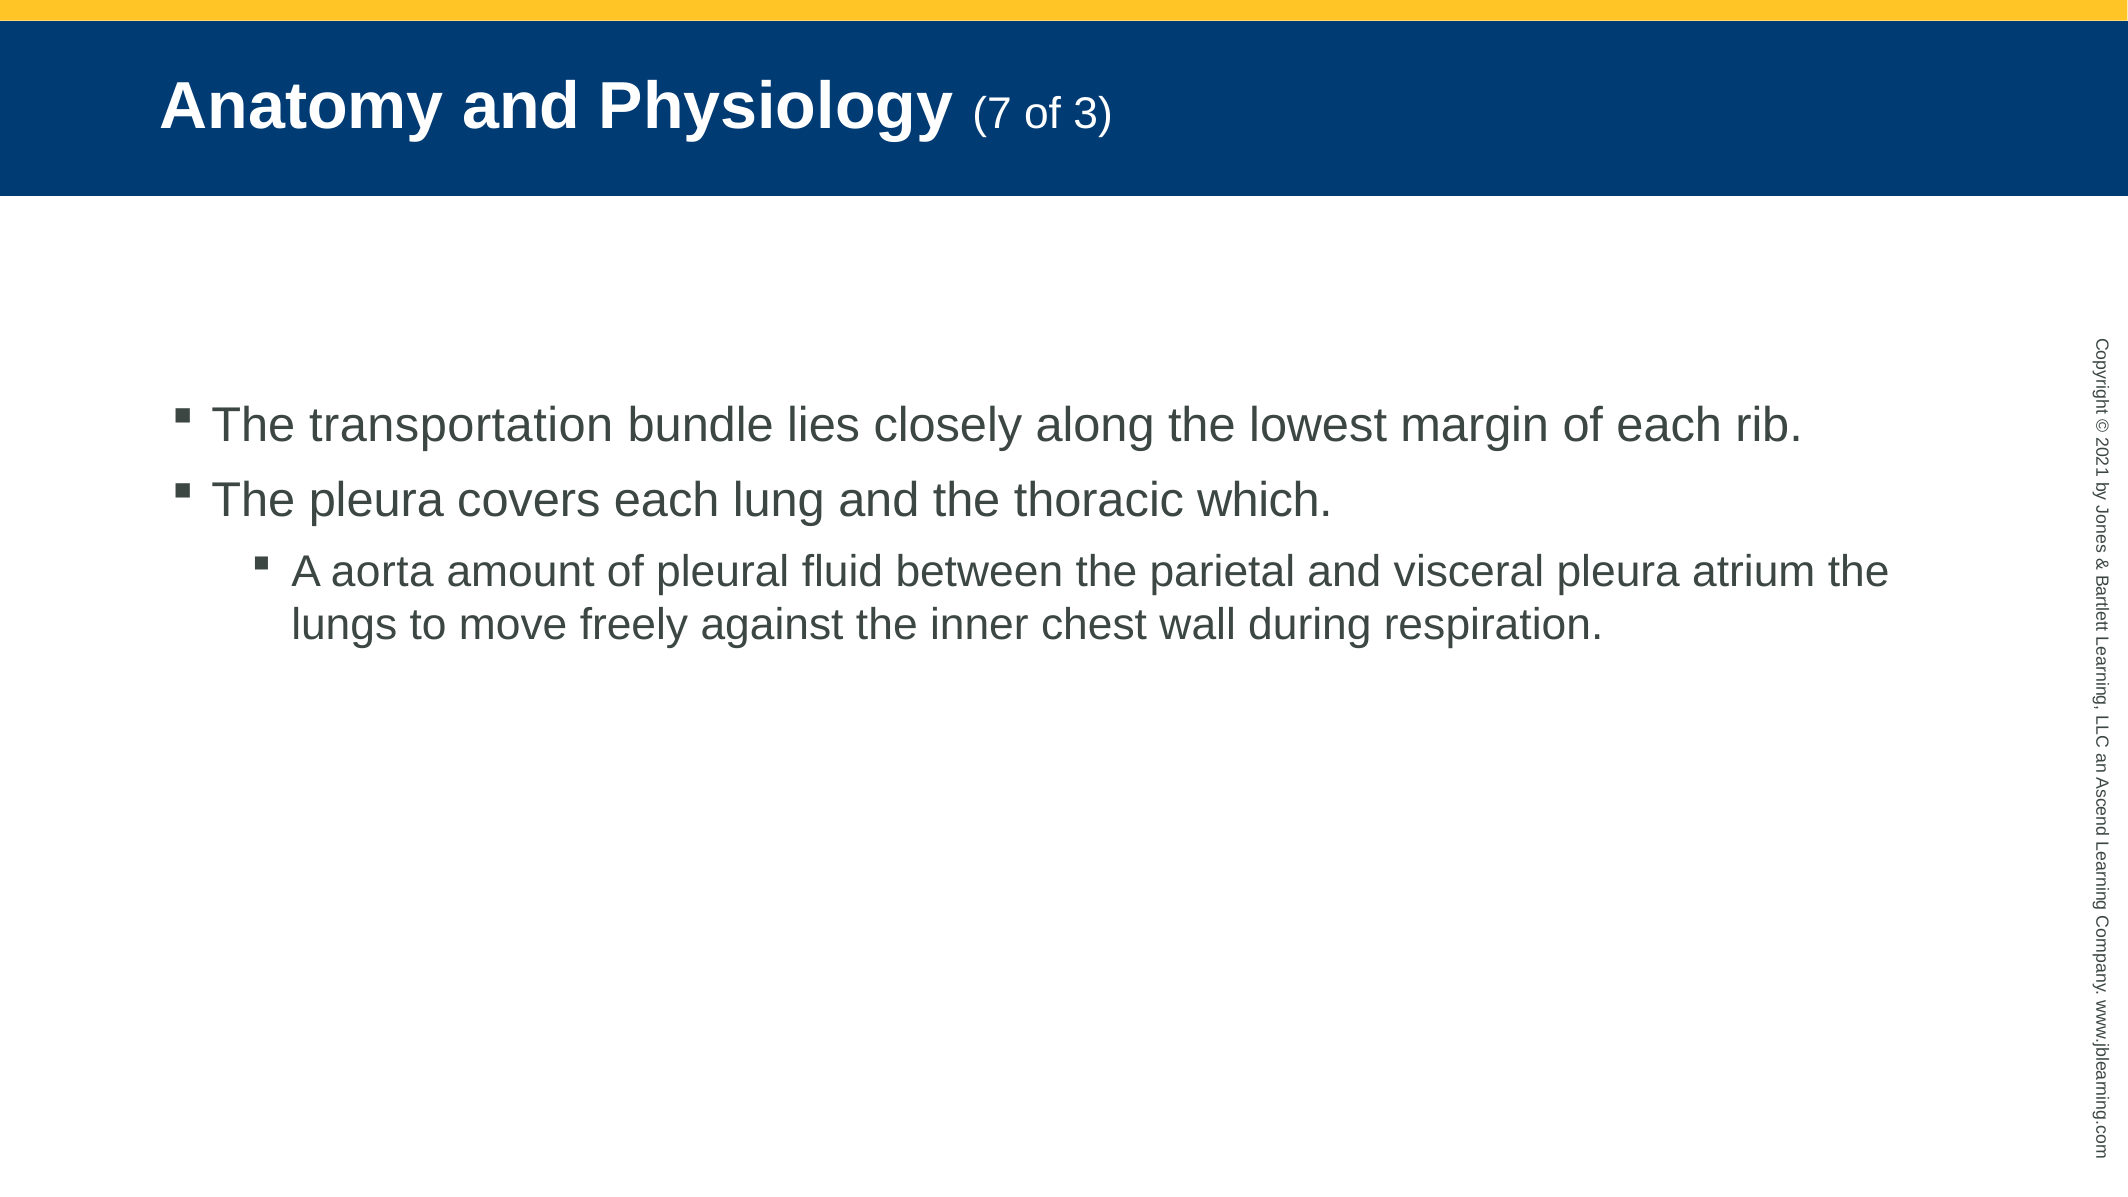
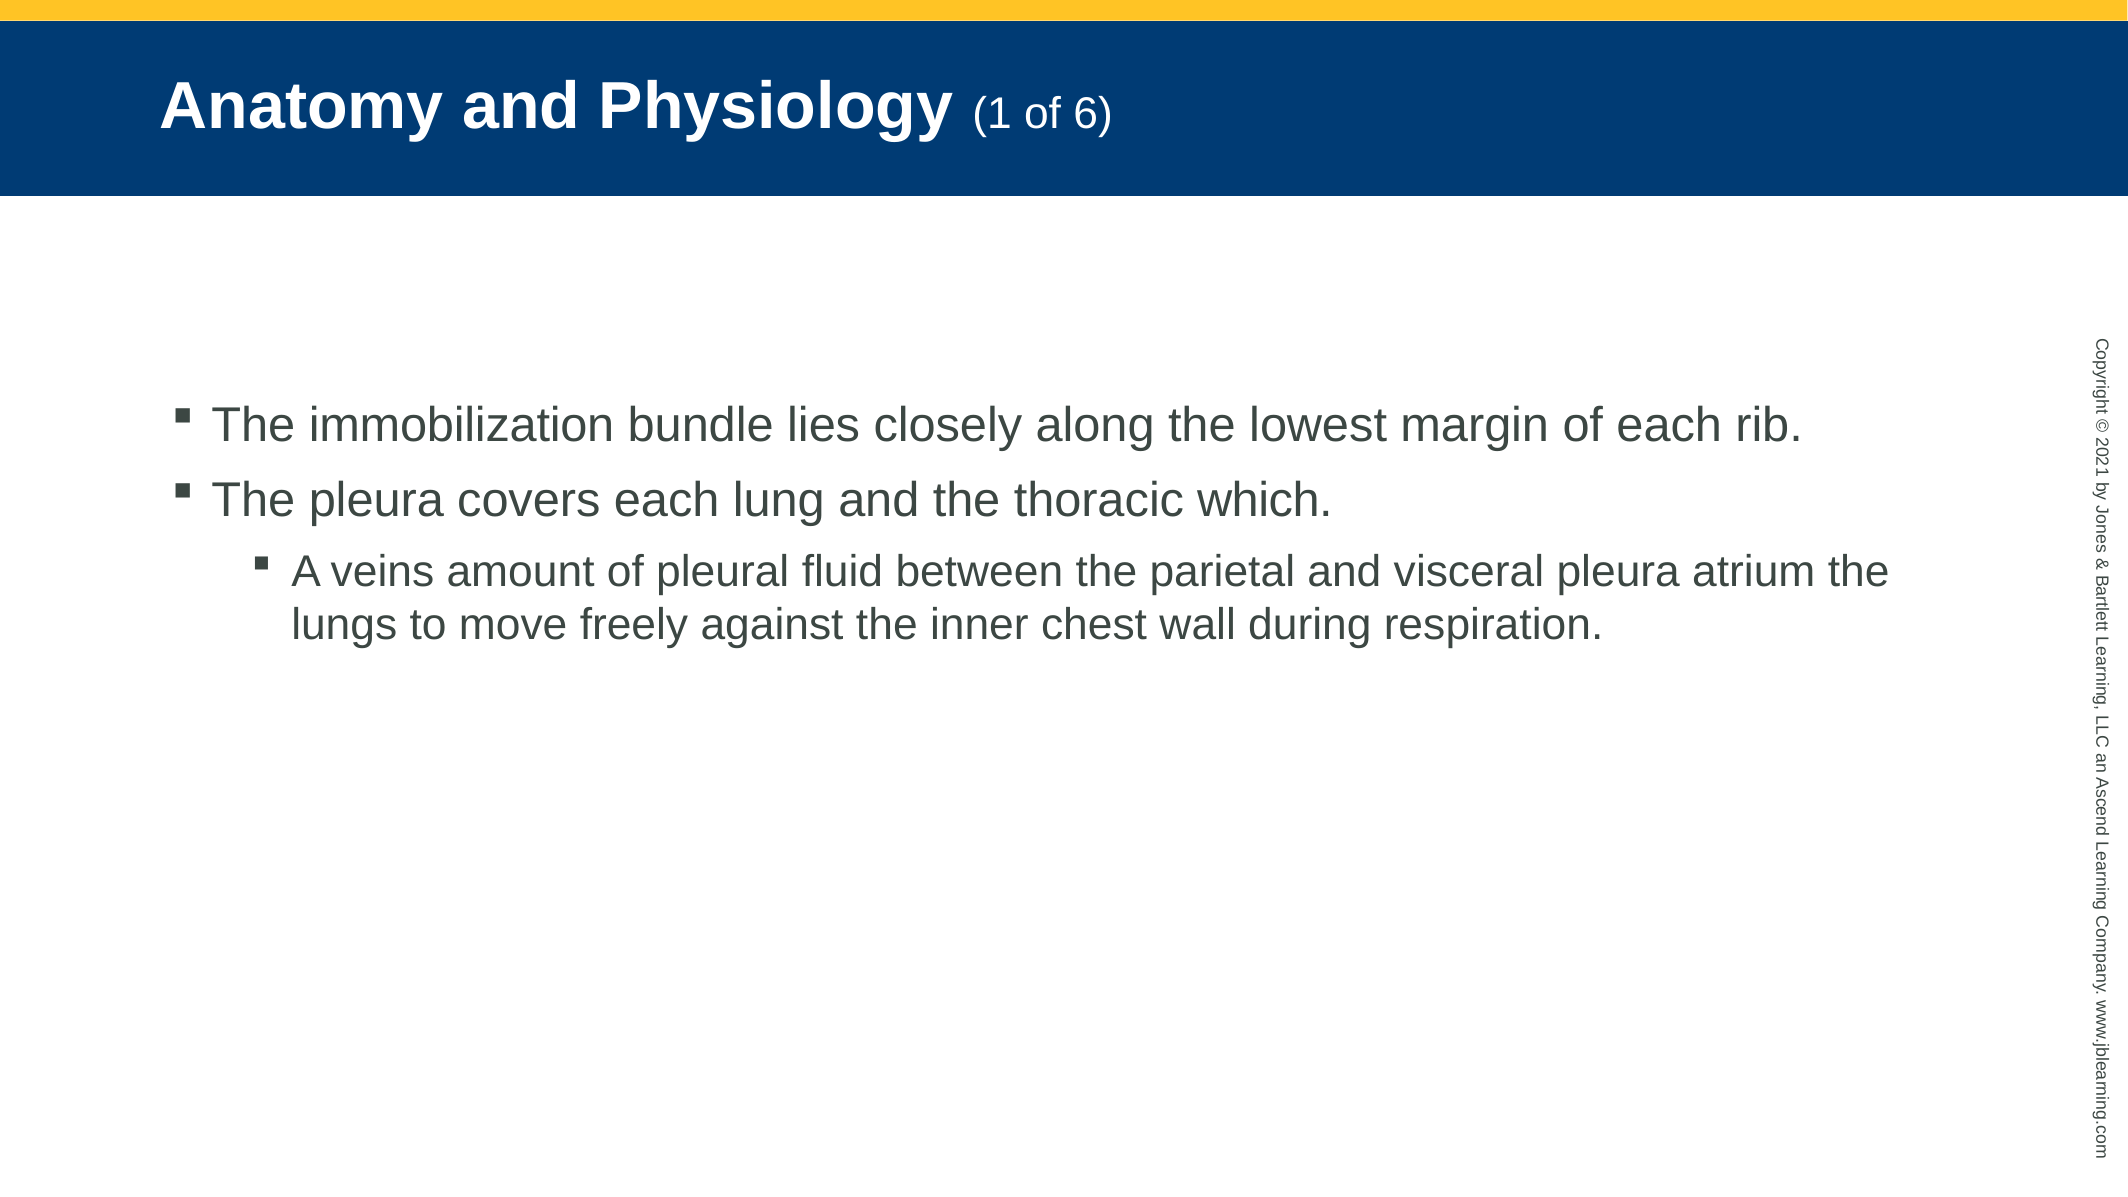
Physiology 7: 7 -> 1
3: 3 -> 6
transportation: transportation -> immobilization
aorta: aorta -> veins
